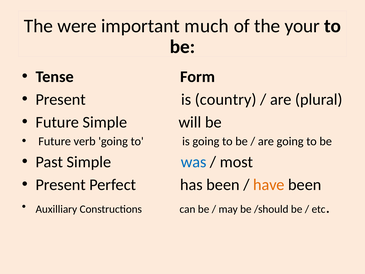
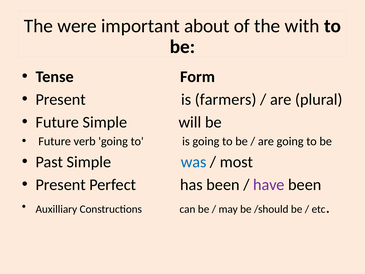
much: much -> about
your: your -> with
country: country -> farmers
have colour: orange -> purple
